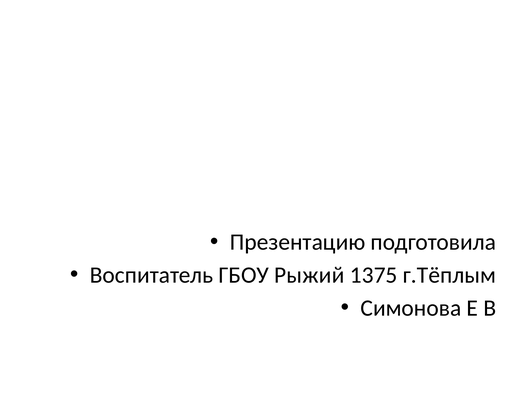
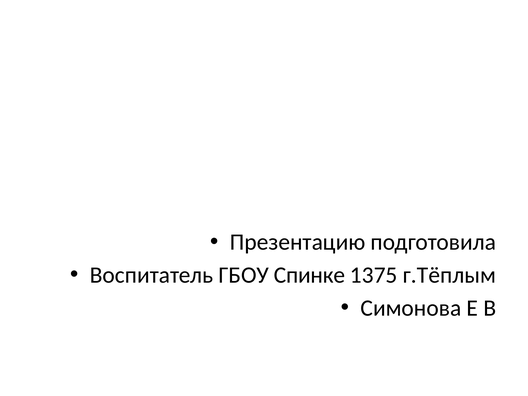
Рыжий: Рыжий -> Спинке
